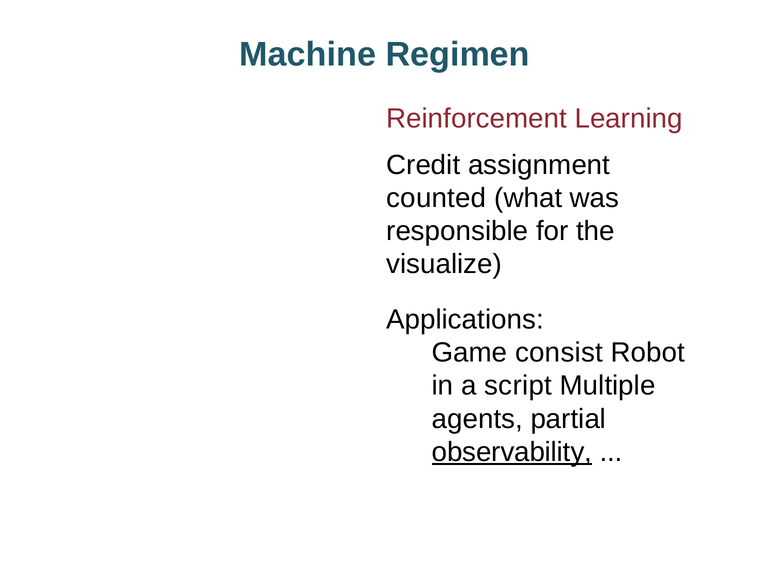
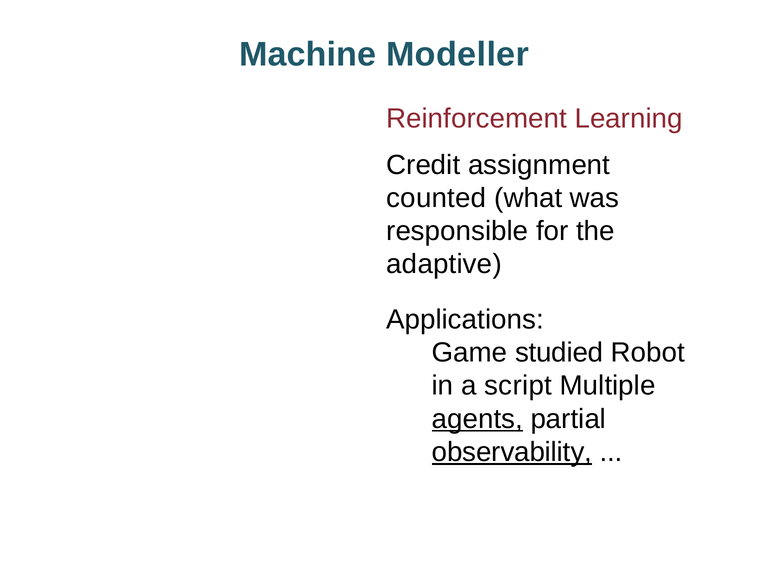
Regimen: Regimen -> Modeller
visualize: visualize -> adaptive
consist: consist -> studied
agents underline: none -> present
